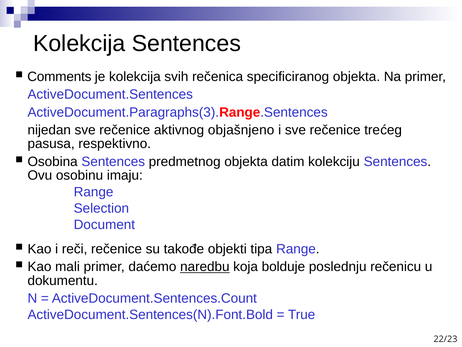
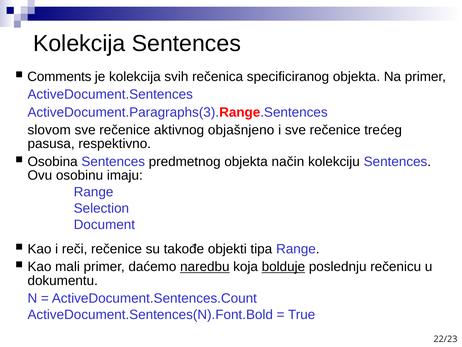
nijedan: nijedan -> slovom
datim: datim -> način
bolduje underline: none -> present
